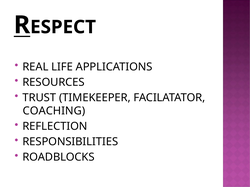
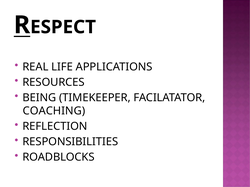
TRUST: TRUST -> BEING
